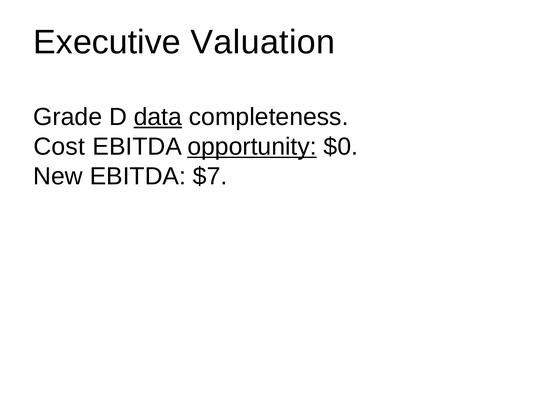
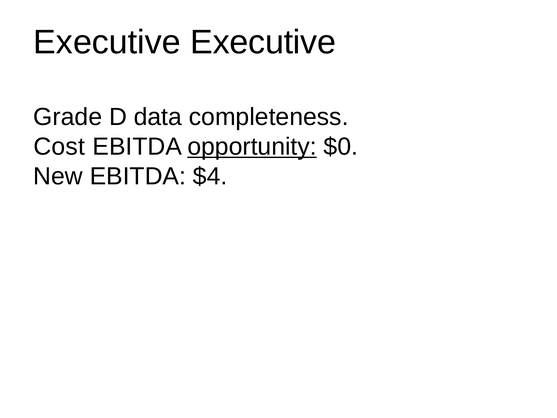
Executive Valuation: Valuation -> Executive
data underline: present -> none
$7: $7 -> $4
